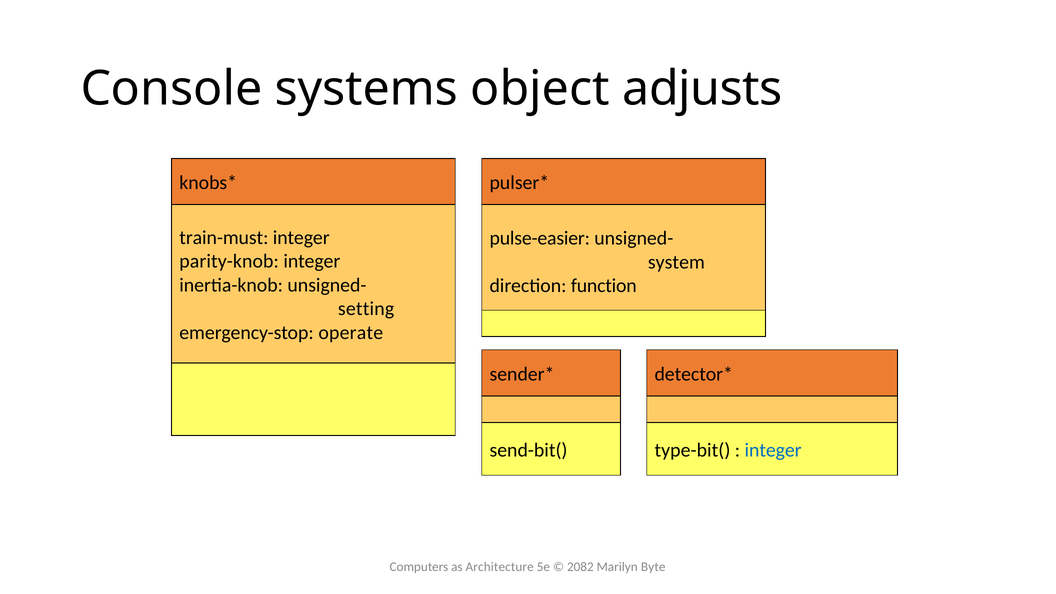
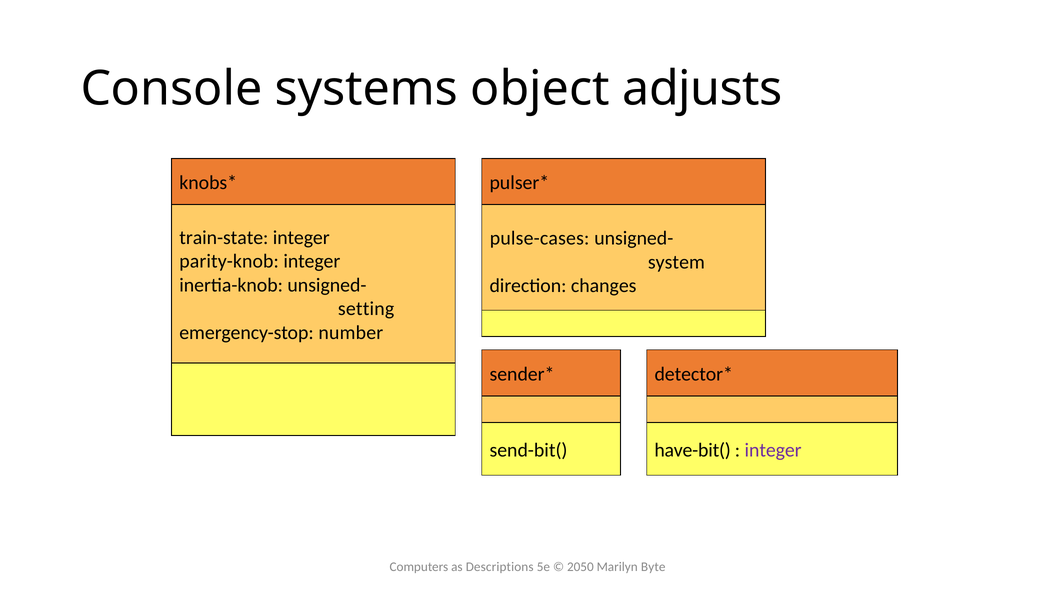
train-must: train-must -> train-state
pulse-easier: pulse-easier -> pulse-cases
function: function -> changes
operate: operate -> number
type-bit(: type-bit( -> have-bit(
integer at (773, 450) colour: blue -> purple
Architecture: Architecture -> Descriptions
2082: 2082 -> 2050
